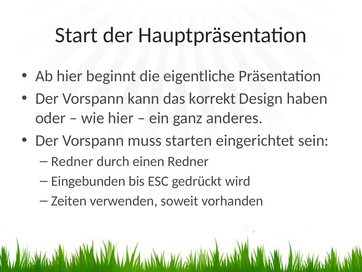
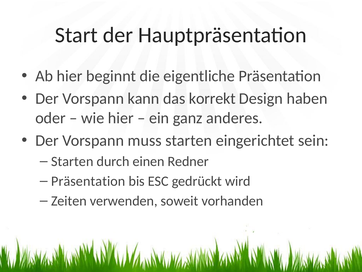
Redner at (72, 161): Redner -> Starten
Eingebunden at (88, 181): Eingebunden -> Präsentation
